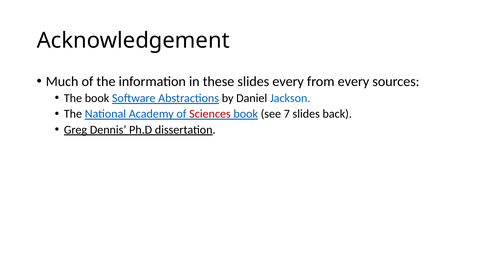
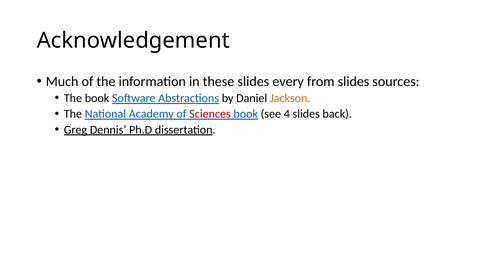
from every: every -> slides
Jackson colour: blue -> orange
7: 7 -> 4
